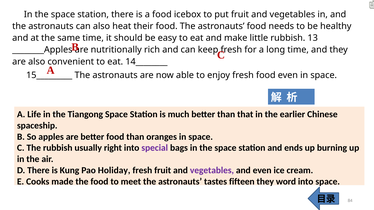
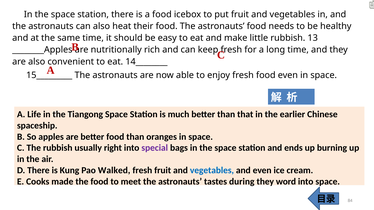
Holiday: Holiday -> Walked
vegetables at (212, 171) colour: purple -> blue
fifteen: fifteen -> during
